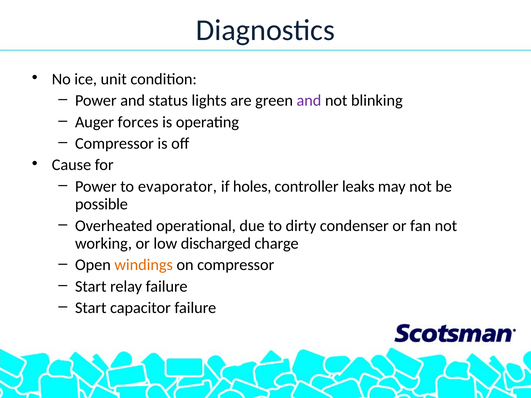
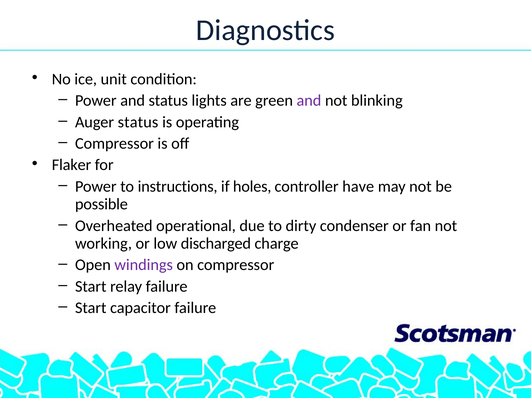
Auger forces: forces -> status
Cause: Cause -> Flaker
evaporator: evaporator -> instructions
leaks: leaks -> have
windings colour: orange -> purple
